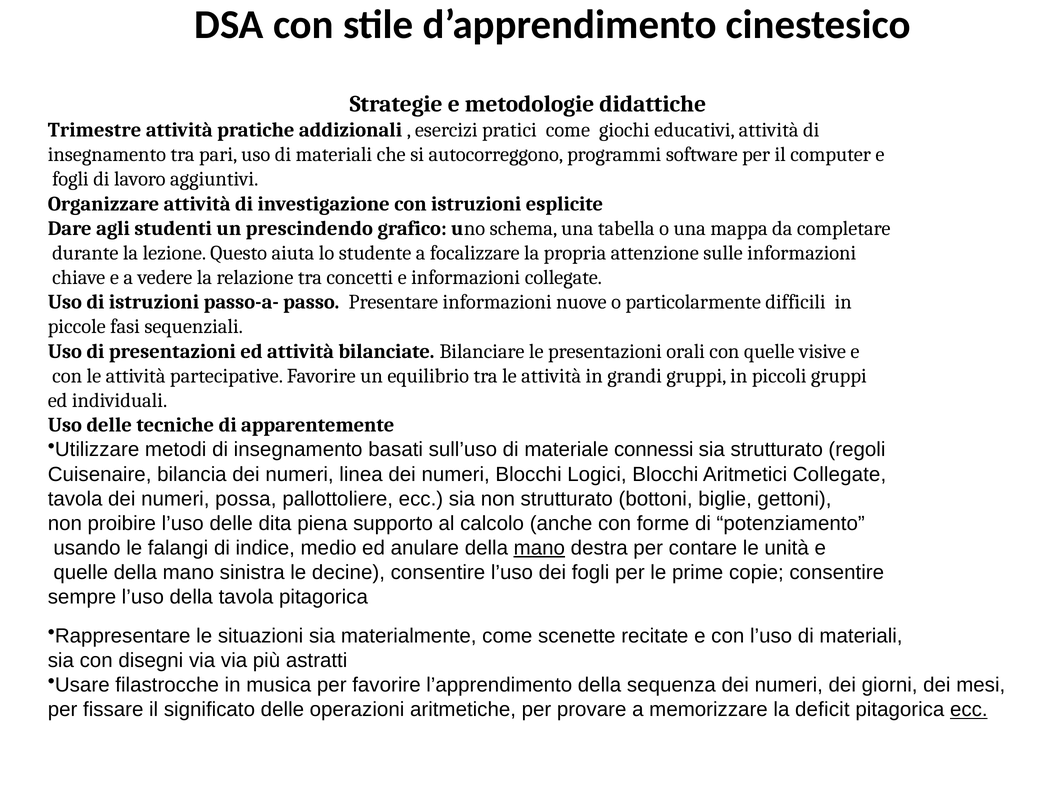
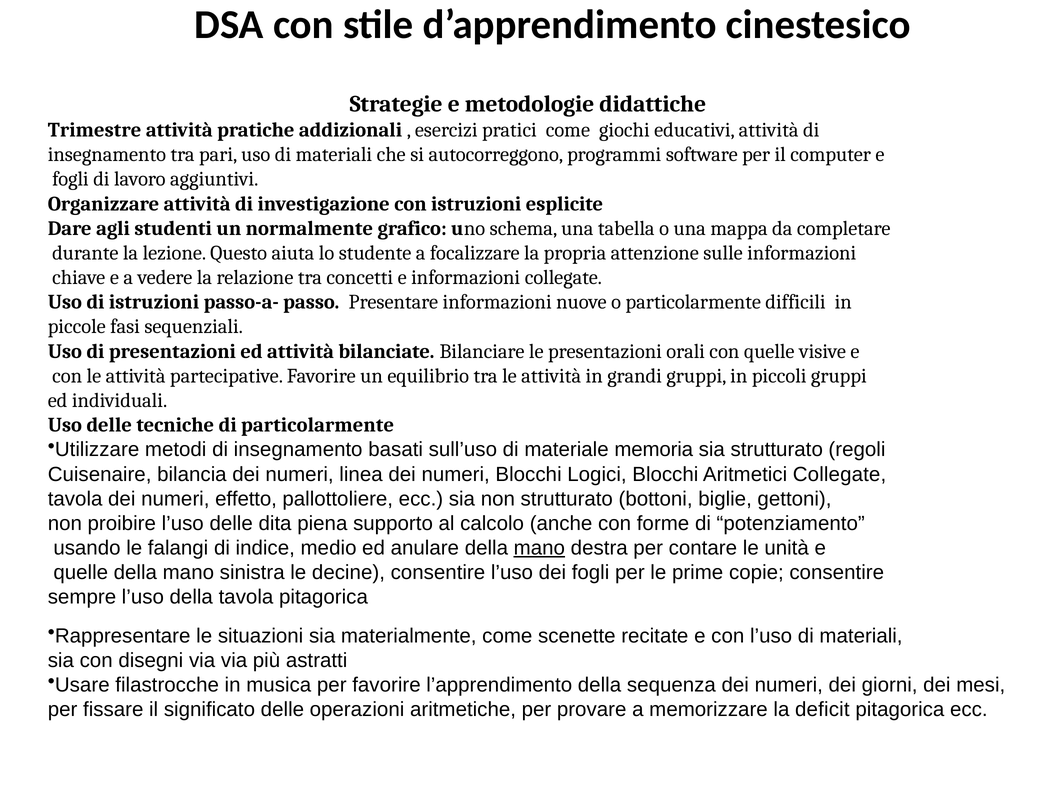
prescindendo: prescindendo -> normalmente
di apparentemente: apparentemente -> particolarmente
connessi: connessi -> memoria
possa: possa -> effetto
ecc at (969, 709) underline: present -> none
